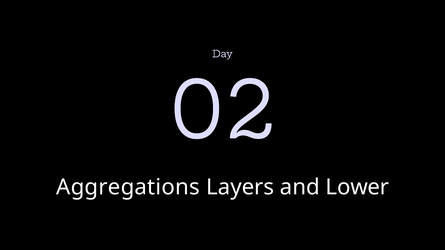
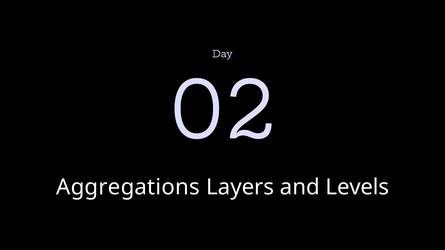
Lower: Lower -> Levels
